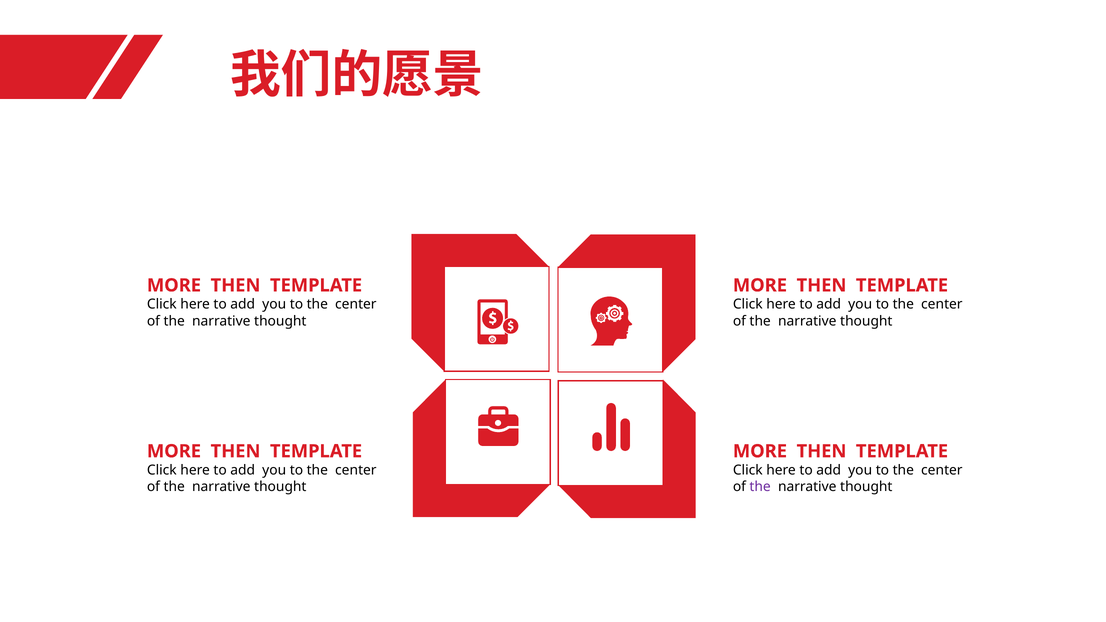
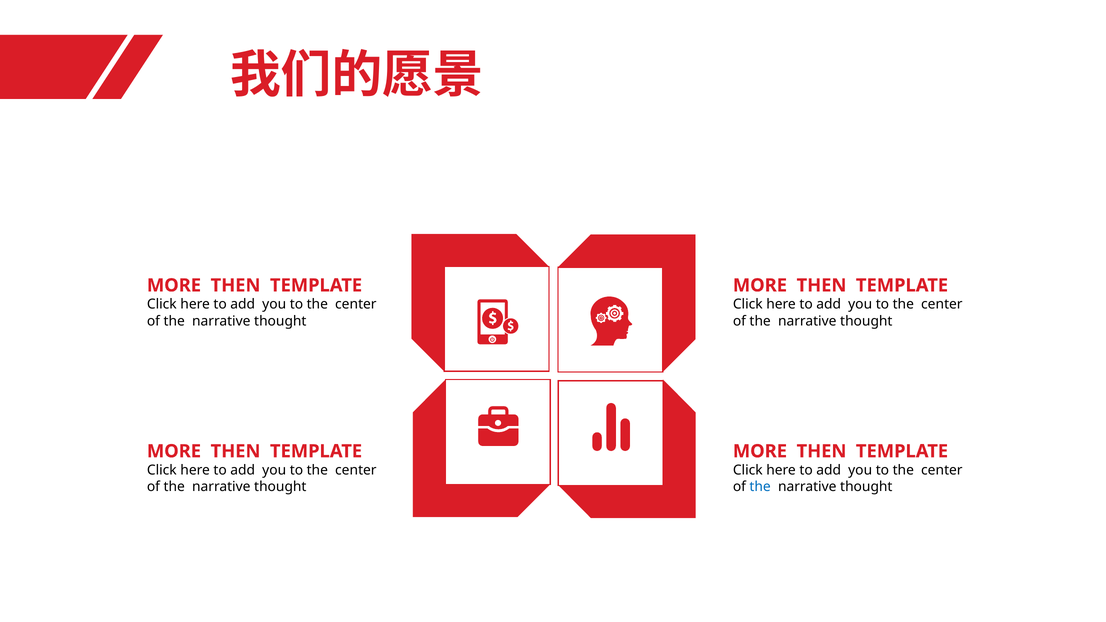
the at (760, 487) colour: purple -> blue
